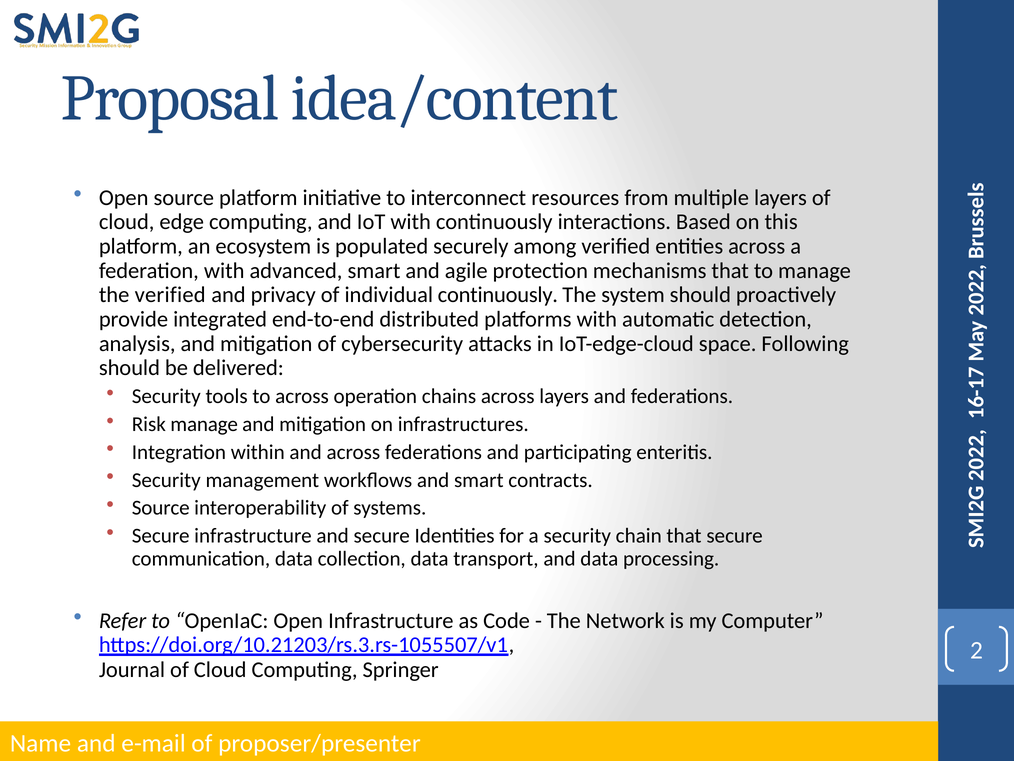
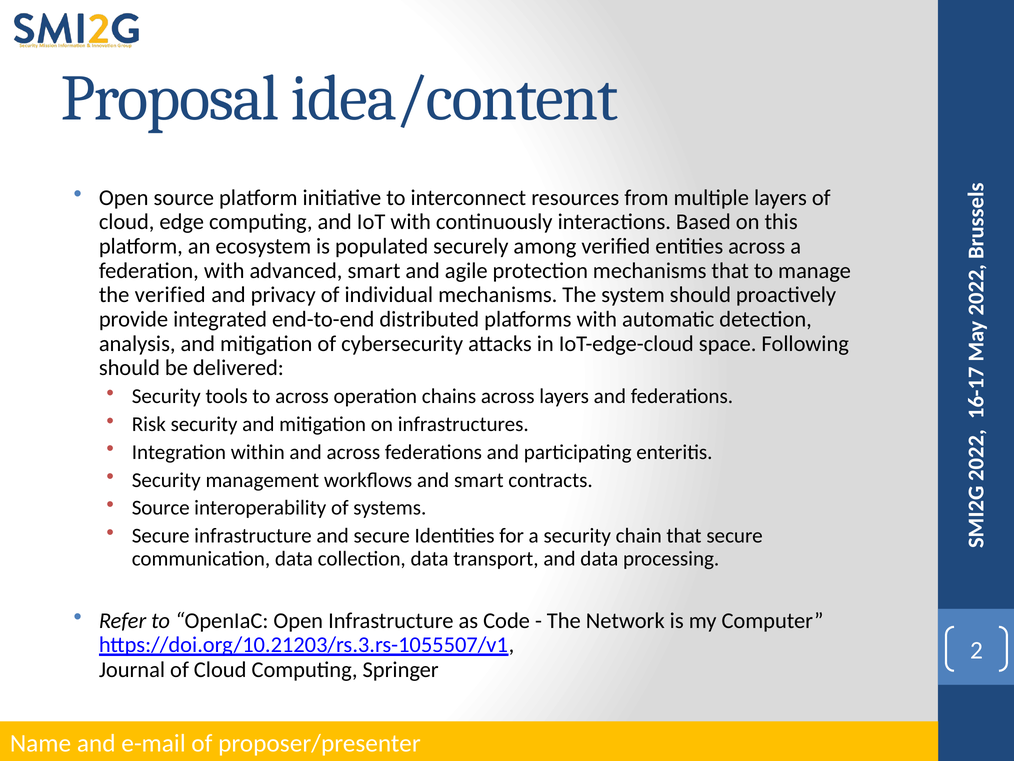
individual continuously: continuously -> mechanisms
Risk manage: manage -> security
